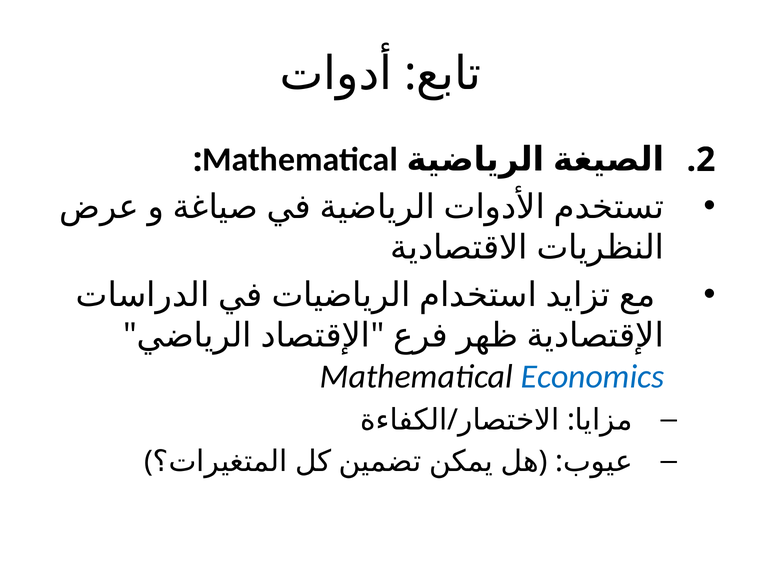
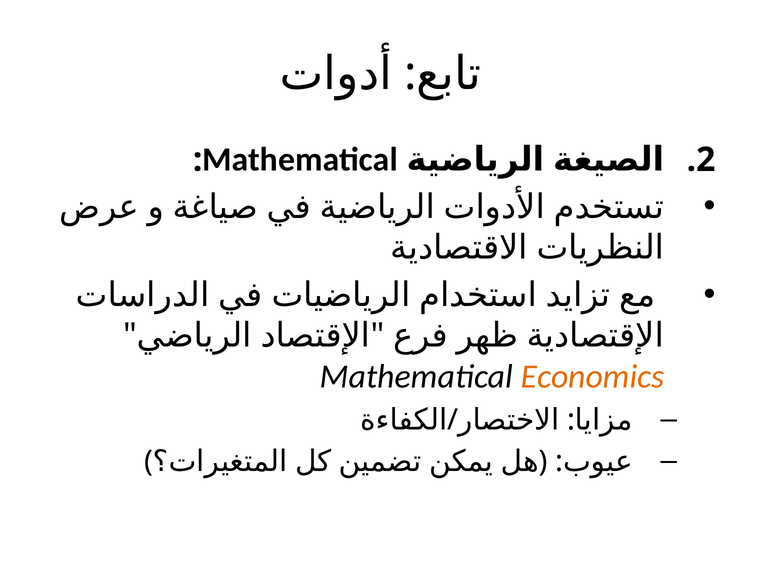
Economics colour: blue -> orange
